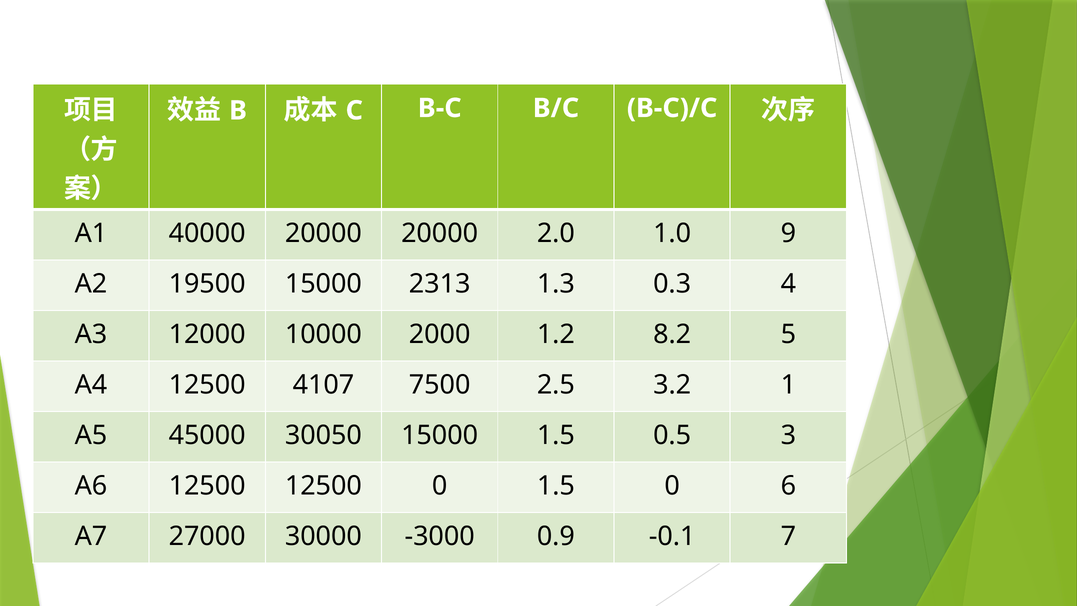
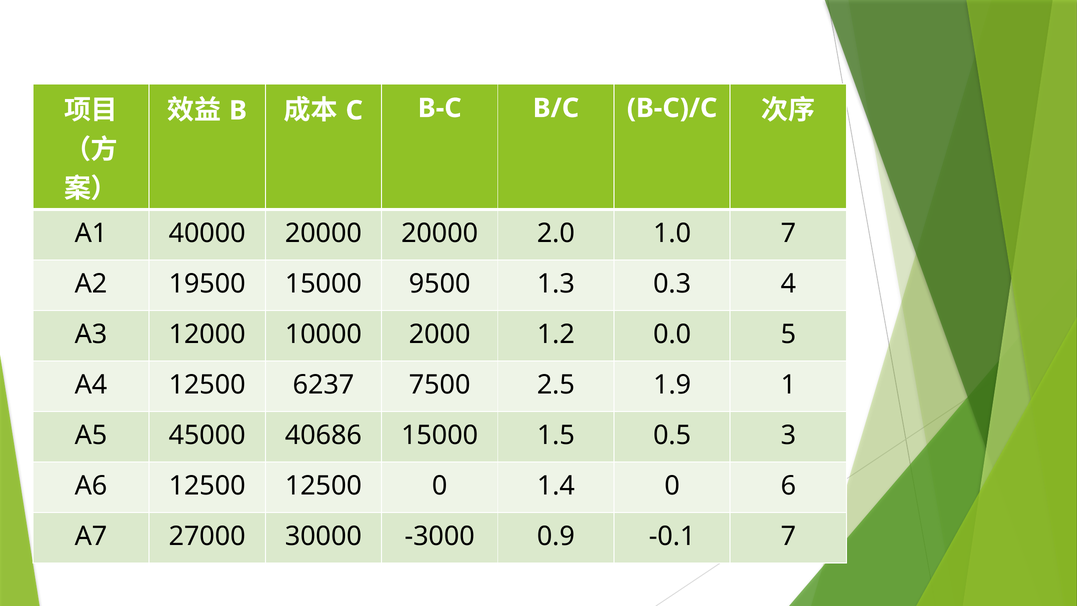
1.0 9: 9 -> 7
2313: 2313 -> 9500
8.2: 8.2 -> 0.0
4107: 4107 -> 6237
3.2: 3.2 -> 1.9
30050: 30050 -> 40686
0 1.5: 1.5 -> 1.4
